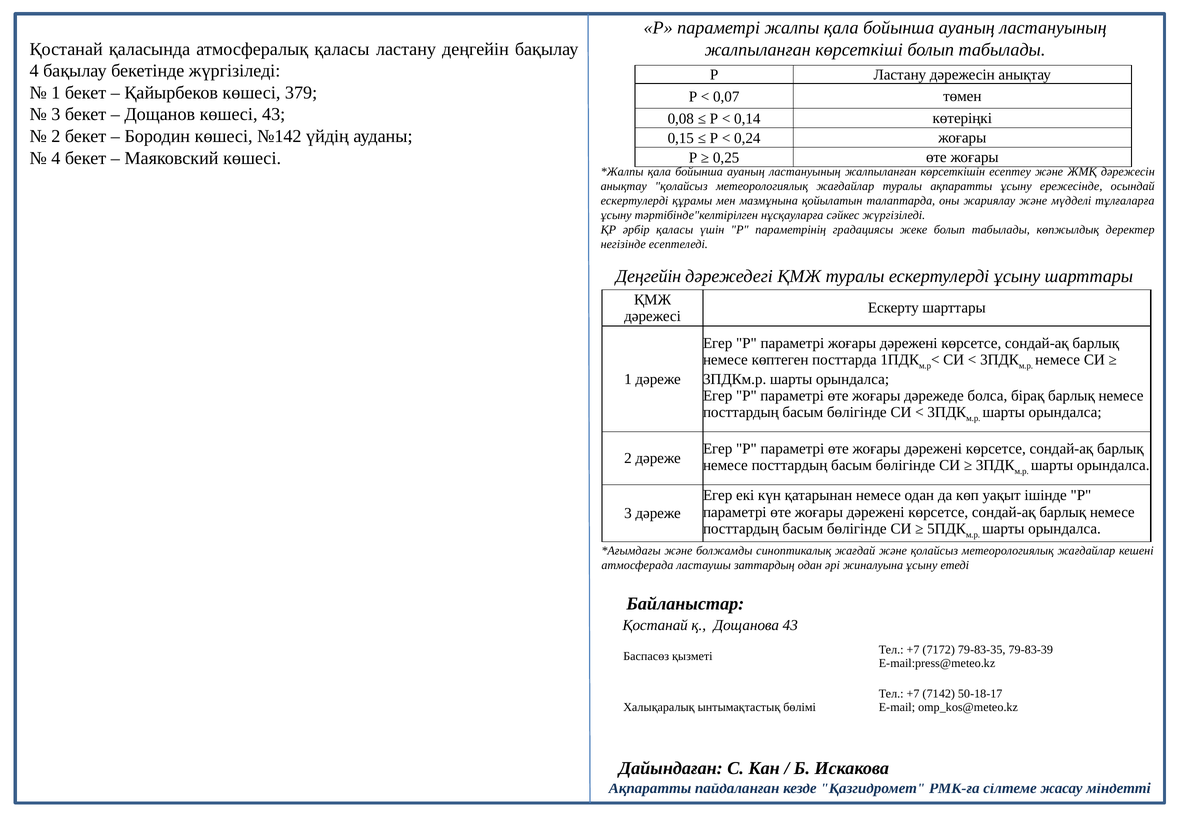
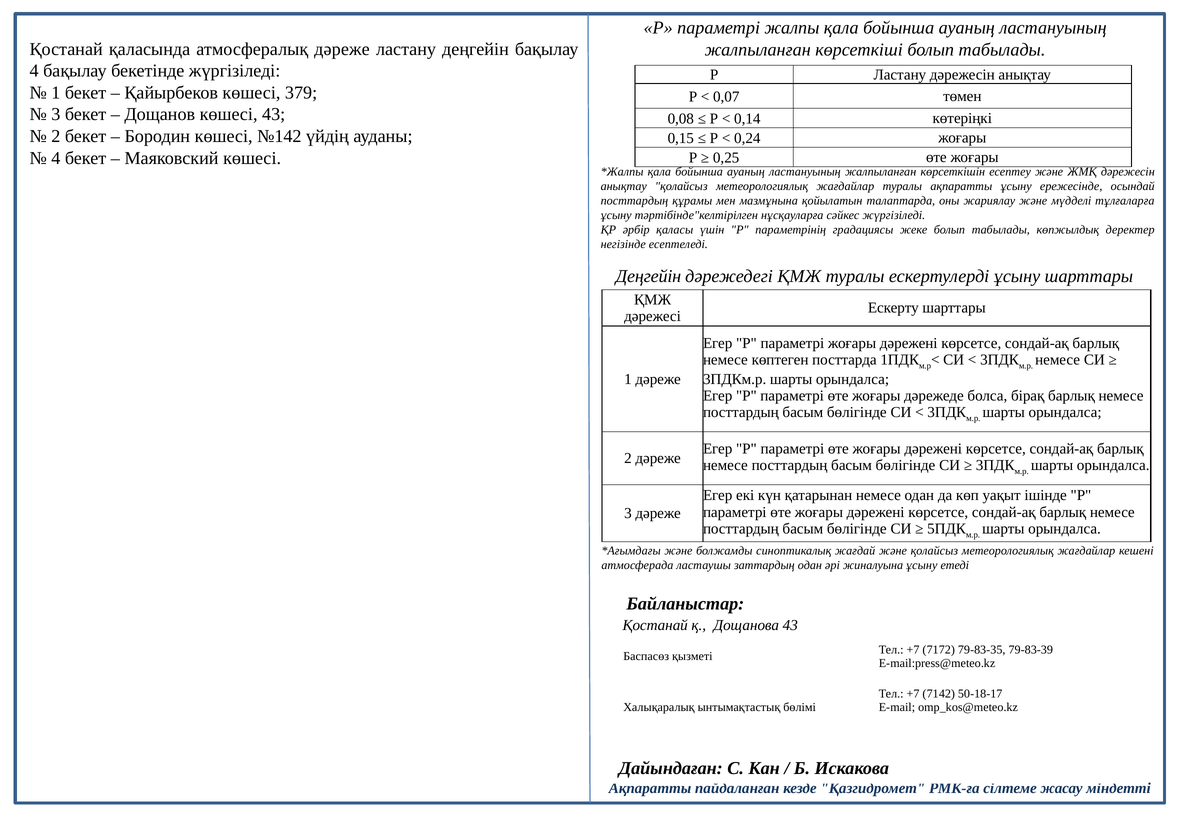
атмосфералық қаласы: қаласы -> дәреже
ескертулерді at (634, 201): ескертулерді -> посттардың
